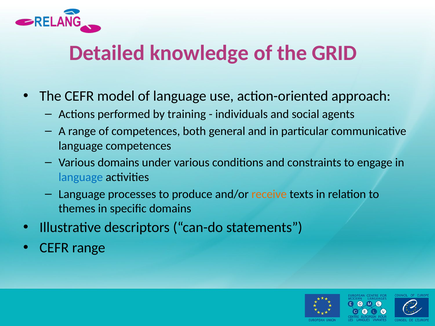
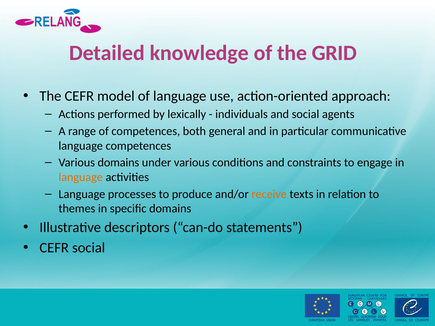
training: training -> lexically
language at (81, 177) colour: blue -> orange
CEFR range: range -> social
